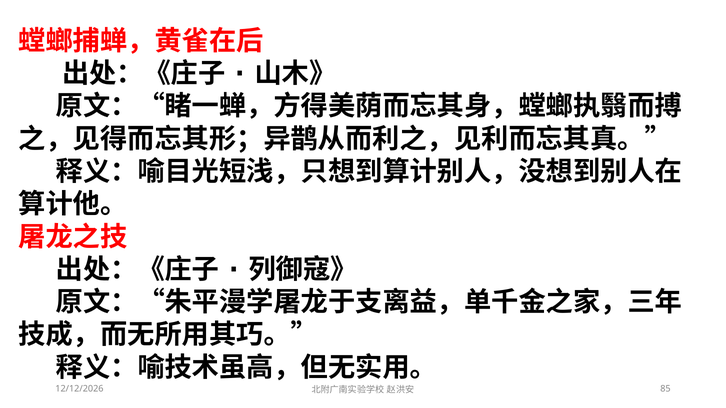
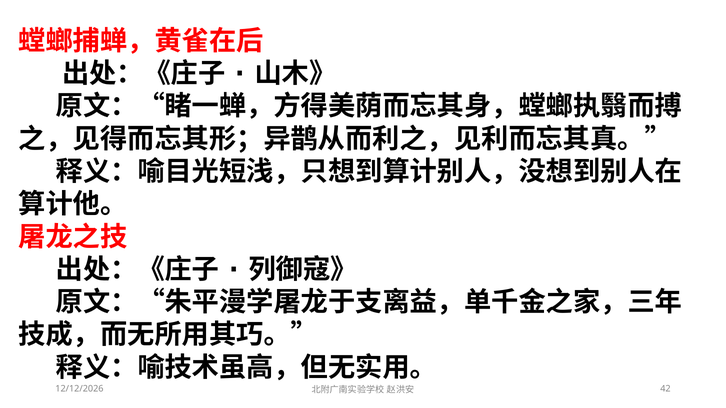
85: 85 -> 42
